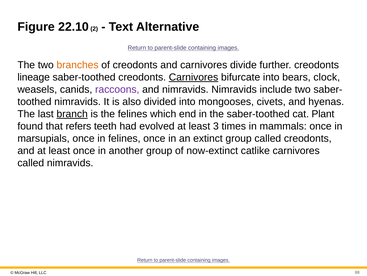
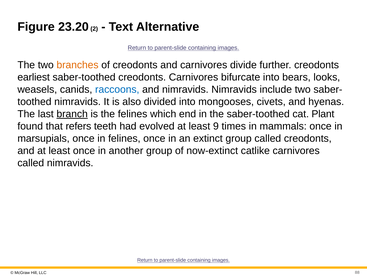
22.10: 22.10 -> 23.20
lineage: lineage -> earliest
Carnivores at (194, 77) underline: present -> none
clock: clock -> looks
raccoons colour: purple -> blue
3: 3 -> 9
